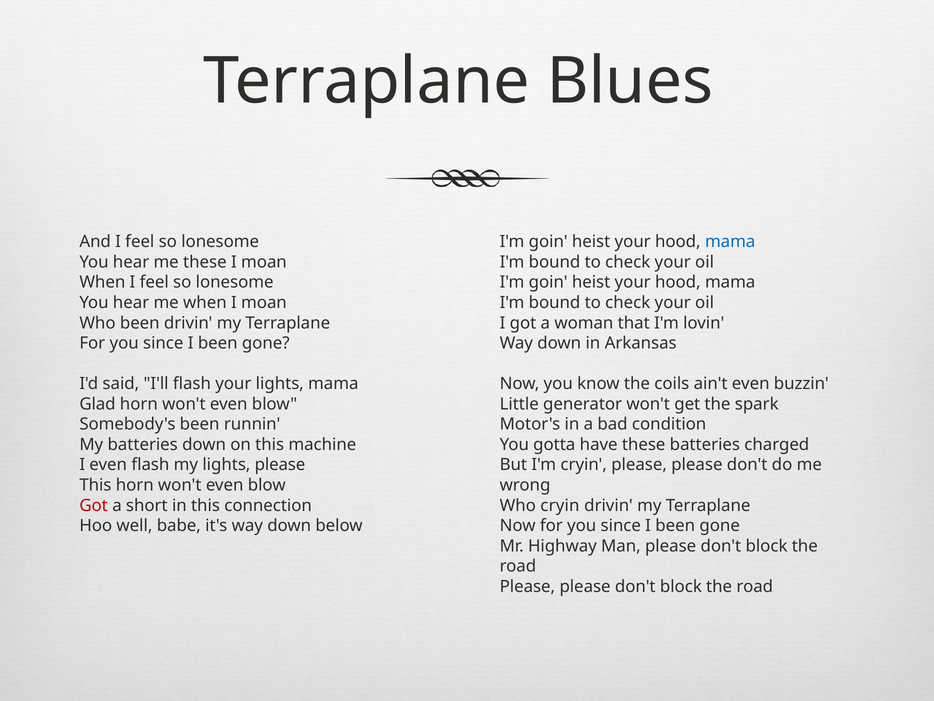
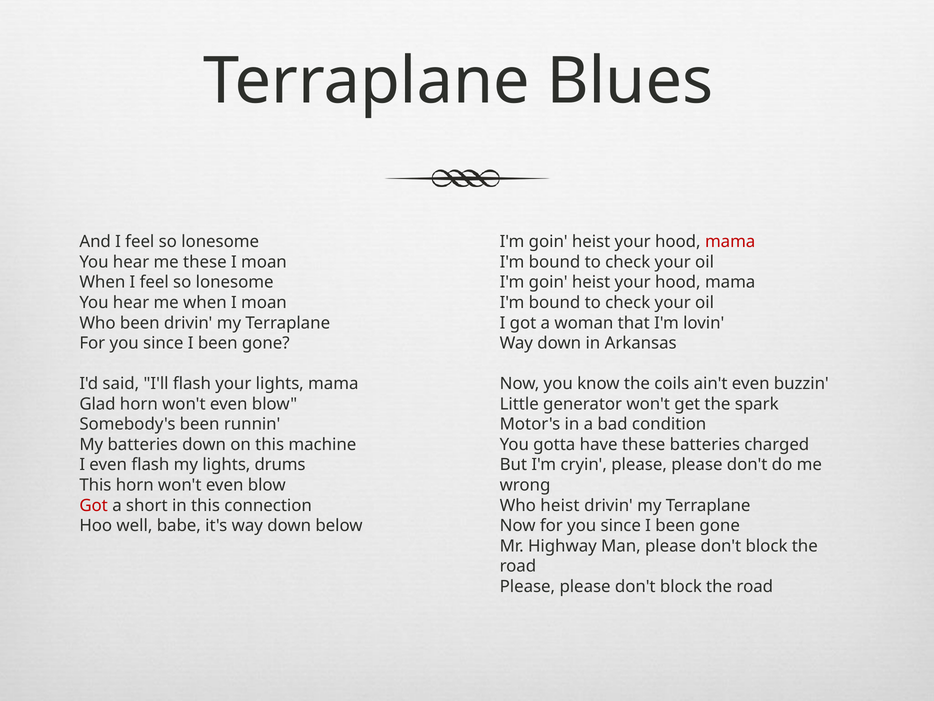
mama at (730, 242) colour: blue -> red
lights please: please -> drums
Who cryin: cryin -> heist
